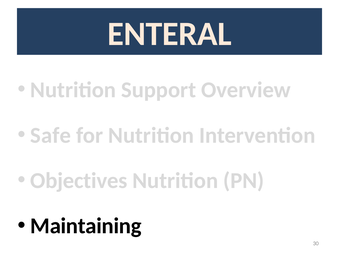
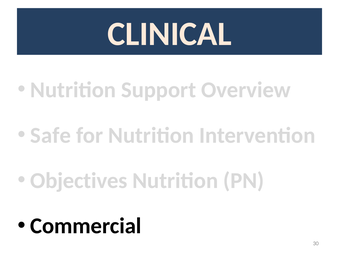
ENTERAL: ENTERAL -> CLINICAL
Maintaining: Maintaining -> Commercial
